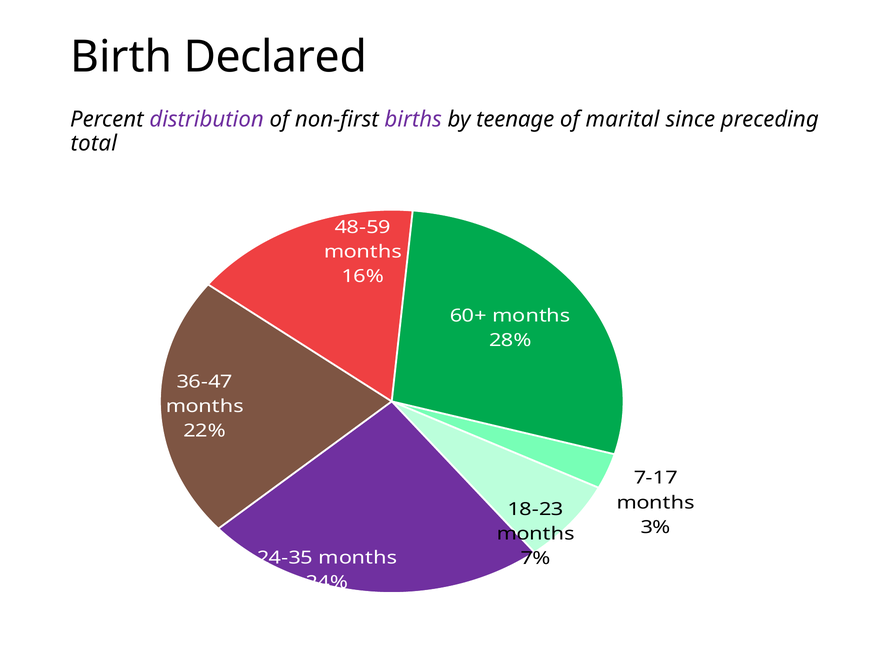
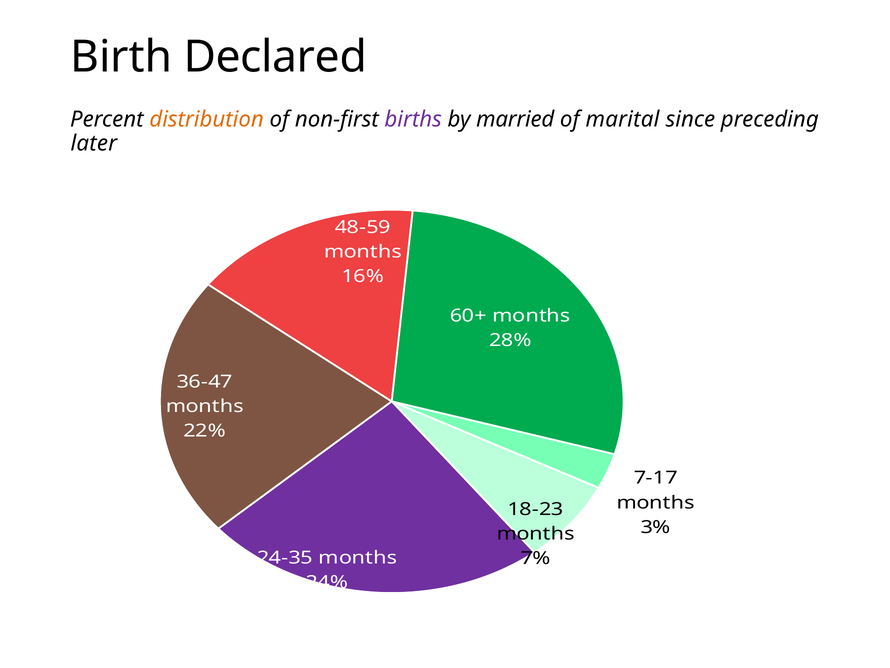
distribution colour: purple -> orange
teenage: teenage -> married
total: total -> later
